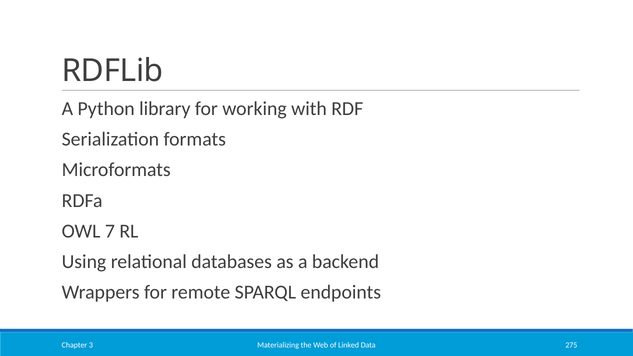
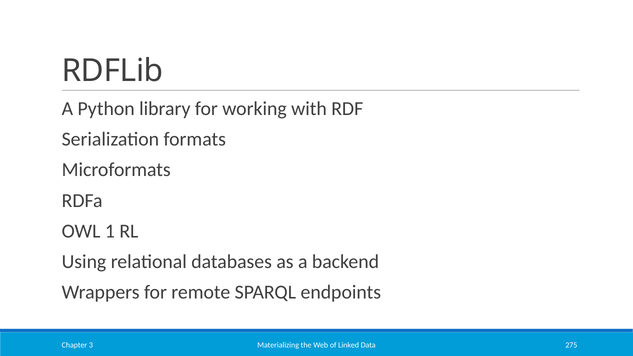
7: 7 -> 1
